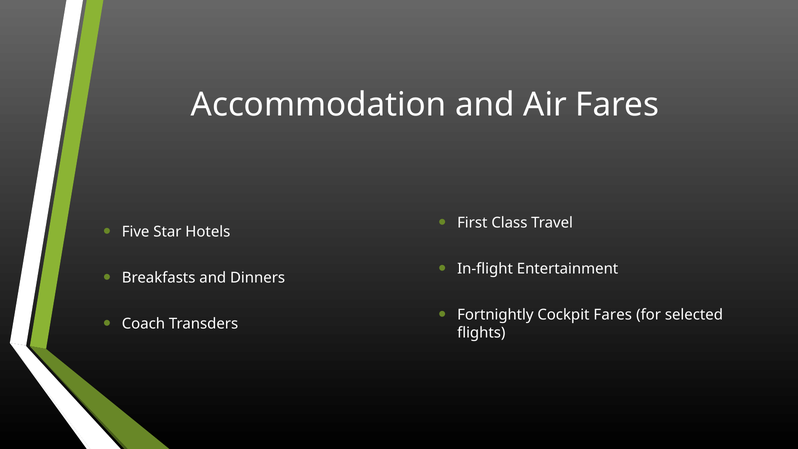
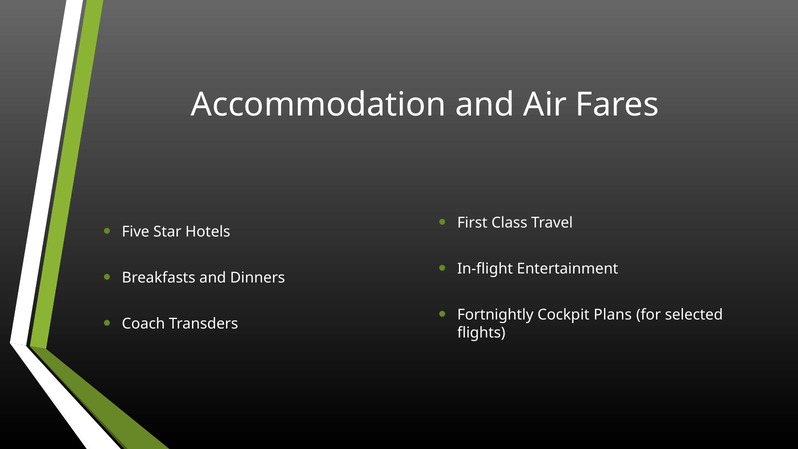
Cockpit Fares: Fares -> Plans
